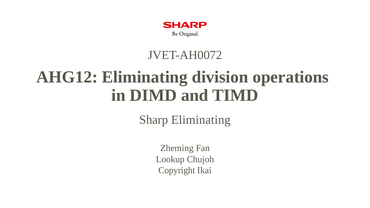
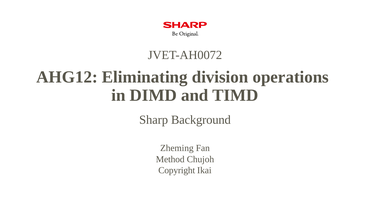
Sharp Eliminating: Eliminating -> Background
Lookup: Lookup -> Method
